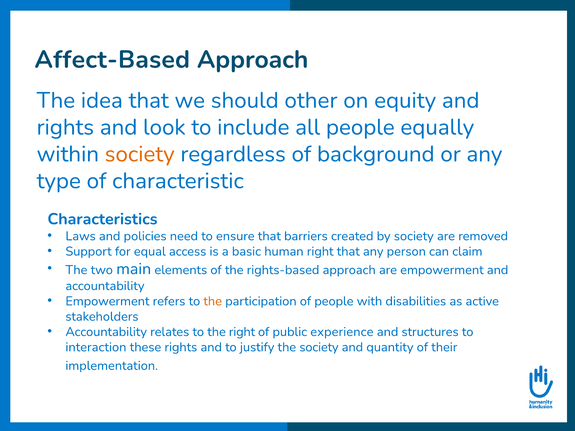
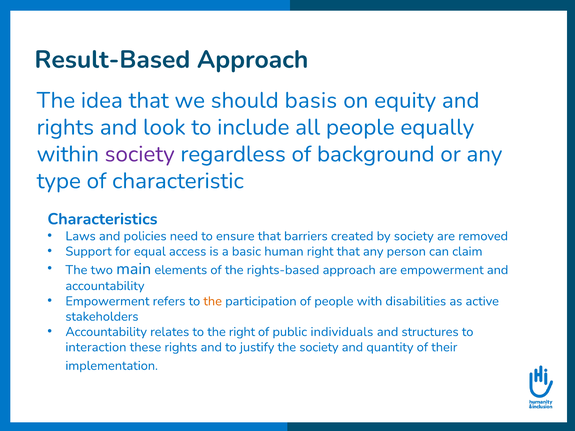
Affect-Based: Affect-Based -> Result-Based
other: other -> basis
society at (140, 154) colour: orange -> purple
experience: experience -> individuals
